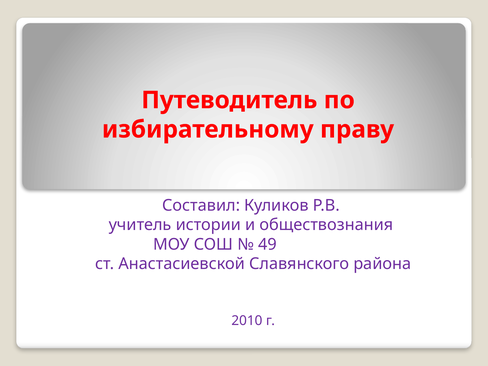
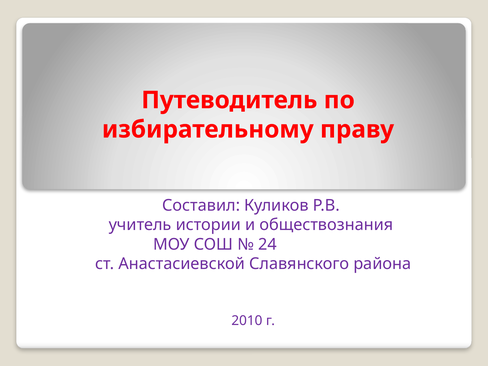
49: 49 -> 24
